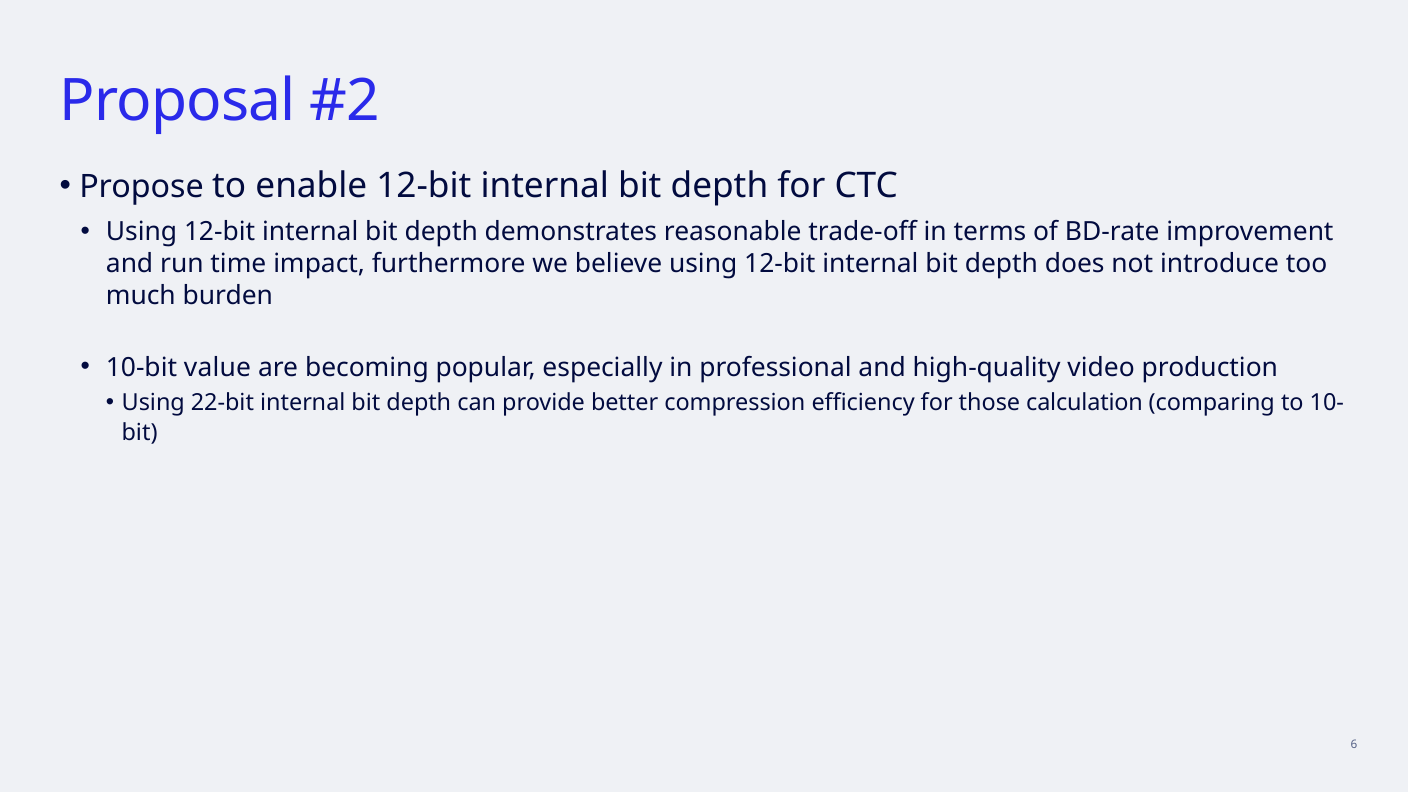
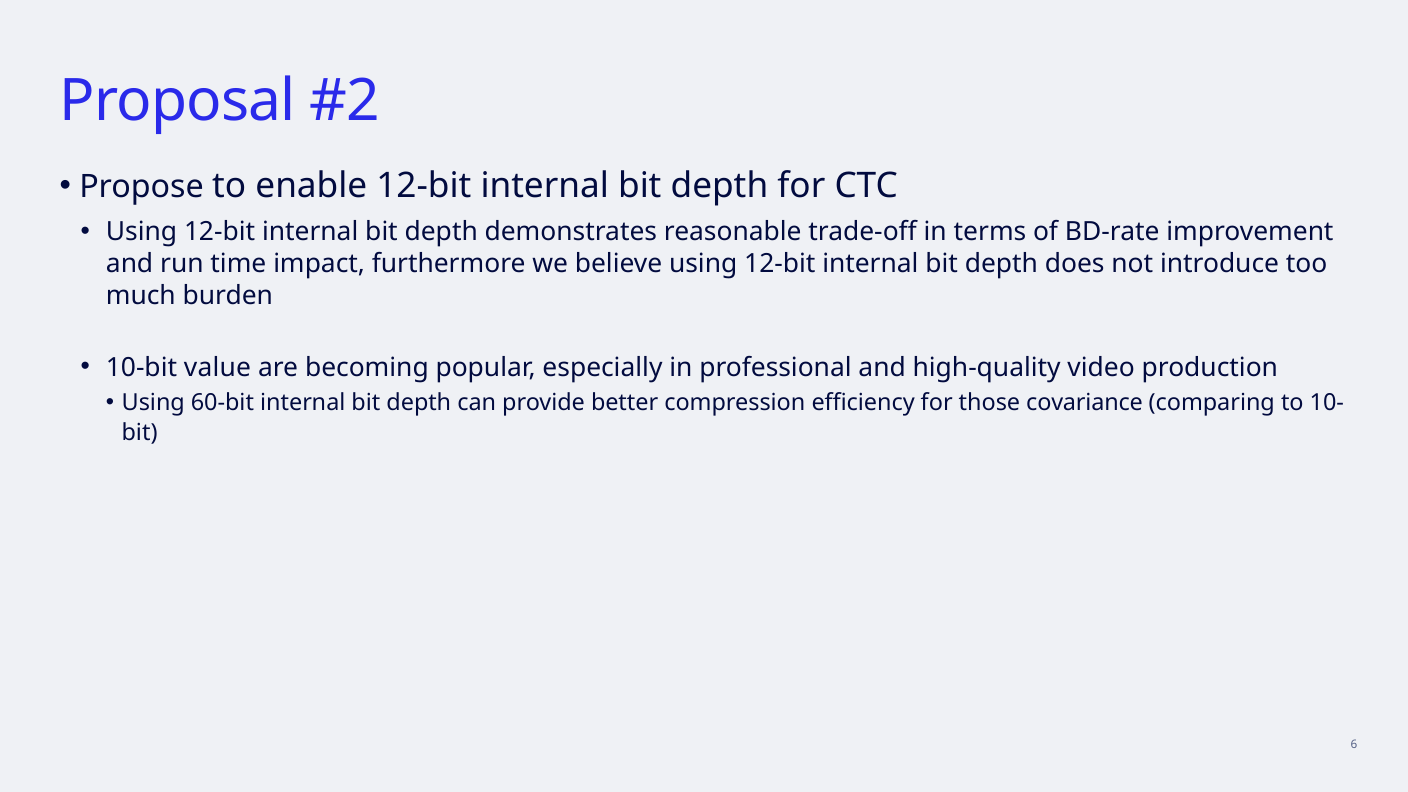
22-bit: 22-bit -> 60-bit
calculation: calculation -> covariance
